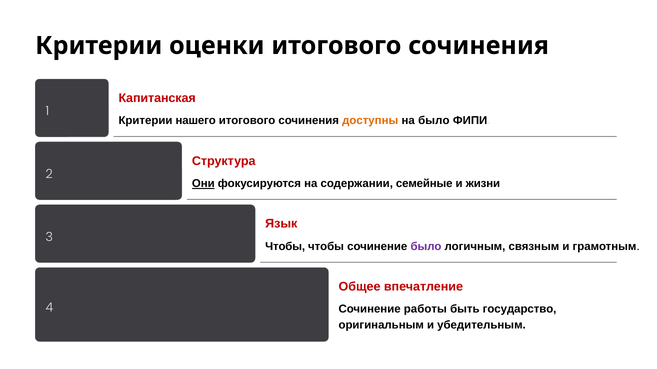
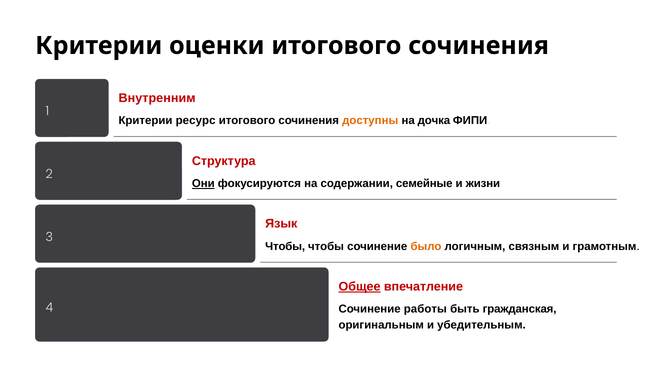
Капитанская: Капитанская -> Внутренним
нашего: нашего -> ресурс
на было: было -> дочка
было at (426, 247) colour: purple -> orange
Общее underline: none -> present
государство: государство -> гражданская
